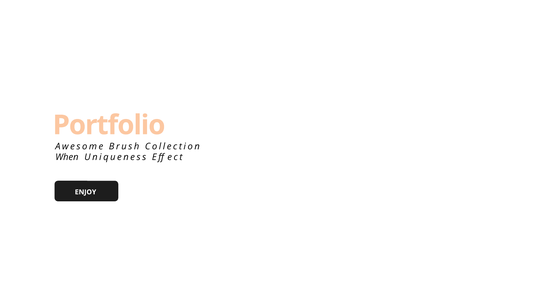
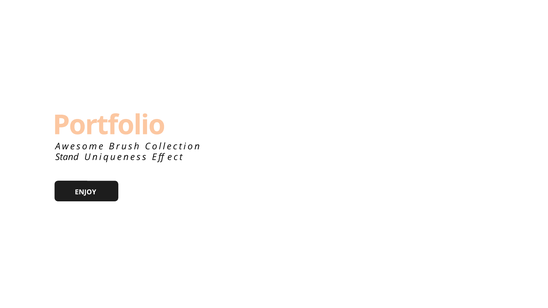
When: When -> Stand
